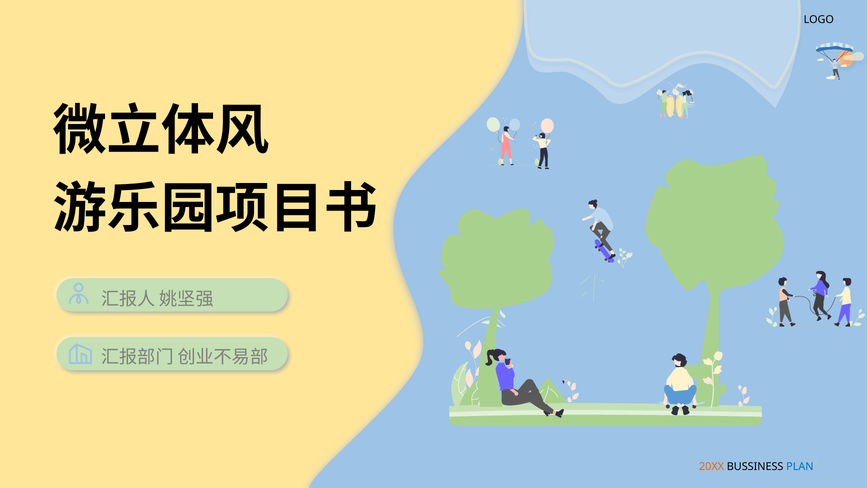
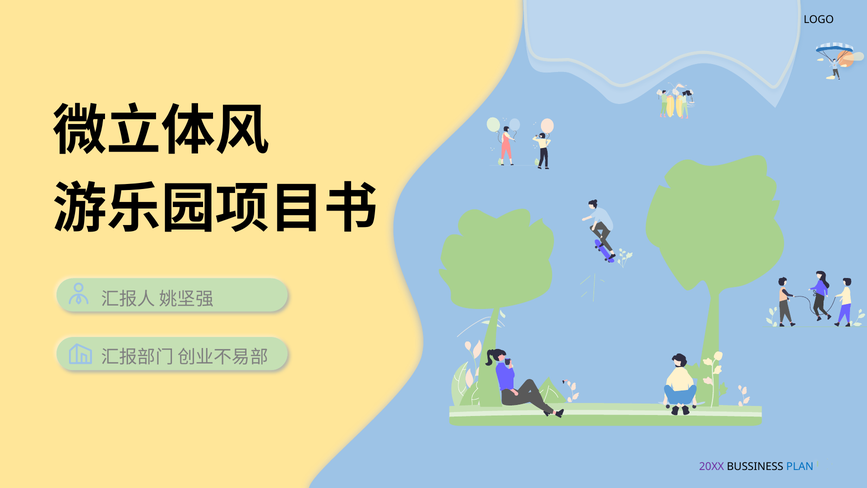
20XX colour: orange -> purple
